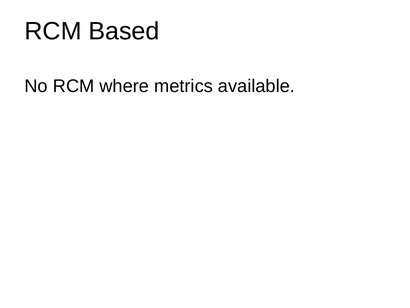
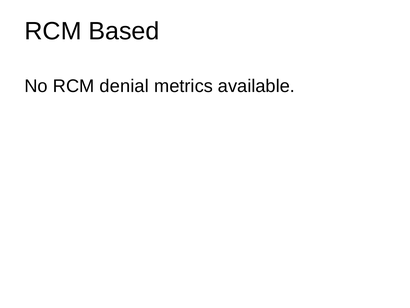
where: where -> denial
